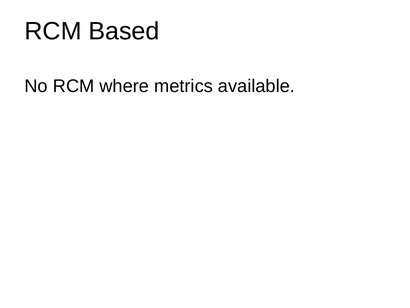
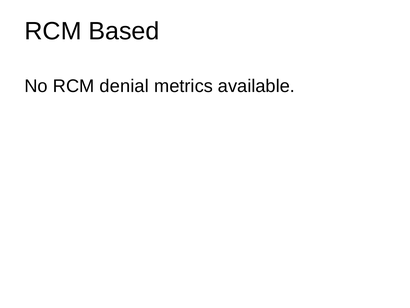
where: where -> denial
